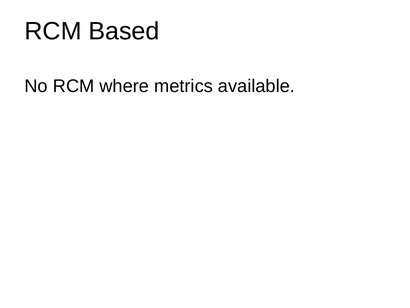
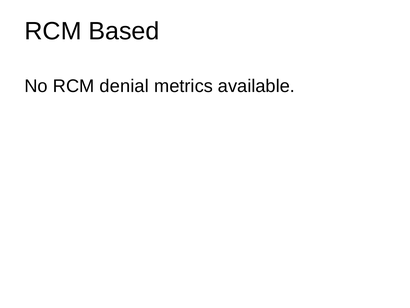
where: where -> denial
